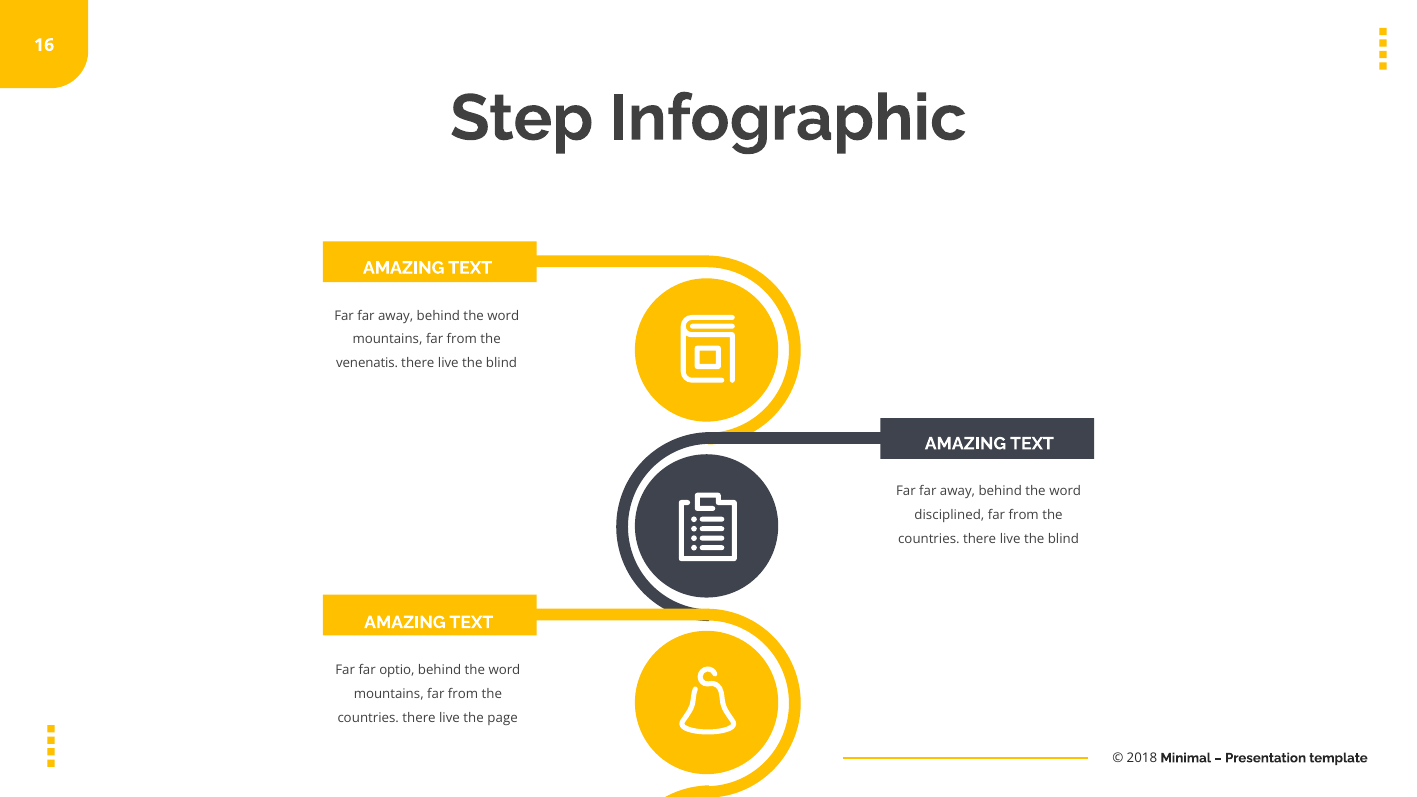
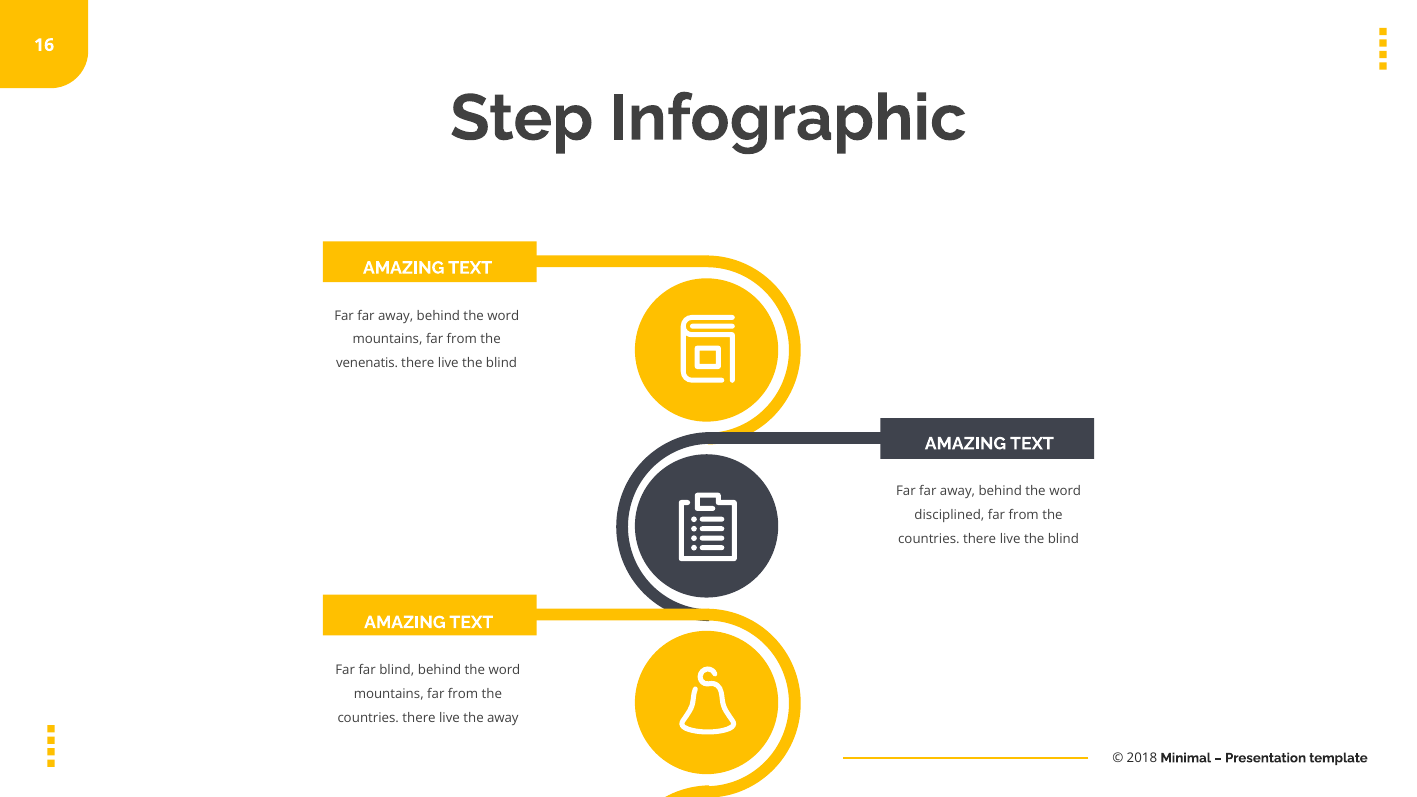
far optio: optio -> blind
the page: page -> away
